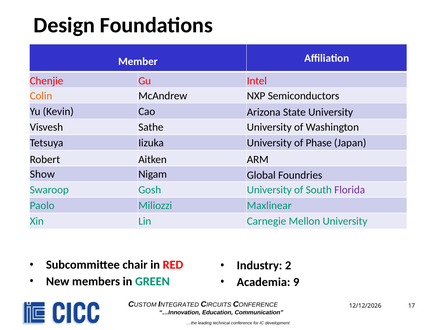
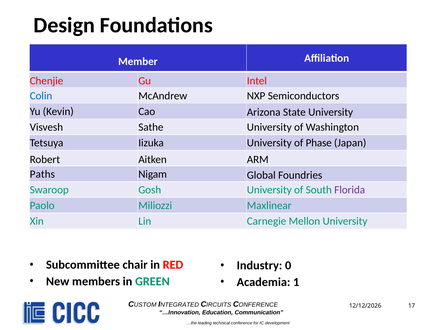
Colin colour: orange -> blue
Show: Show -> Paths
2: 2 -> 0
9: 9 -> 1
